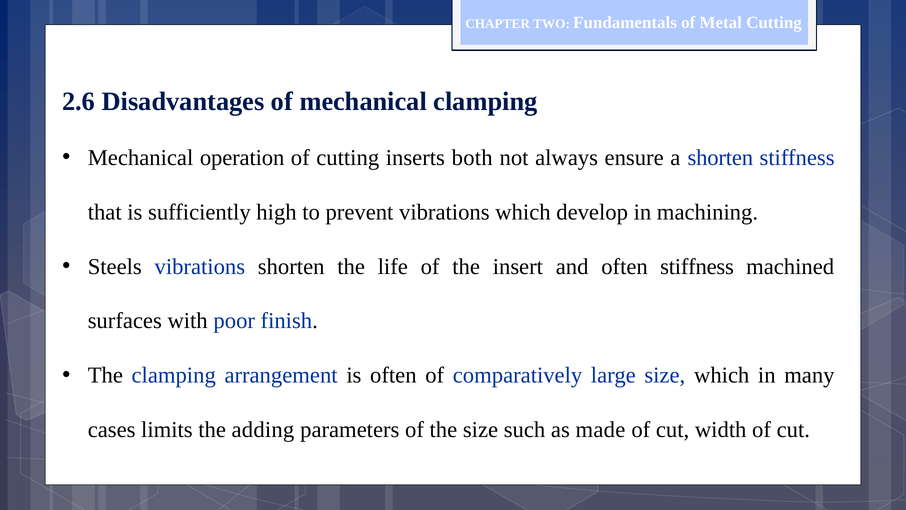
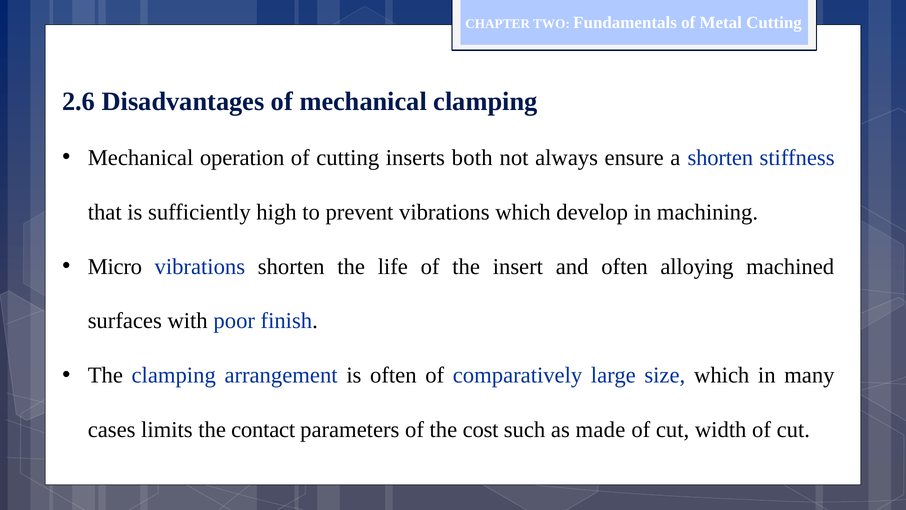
Steels: Steels -> Micro
often stiffness: stiffness -> alloying
adding: adding -> contact
the size: size -> cost
